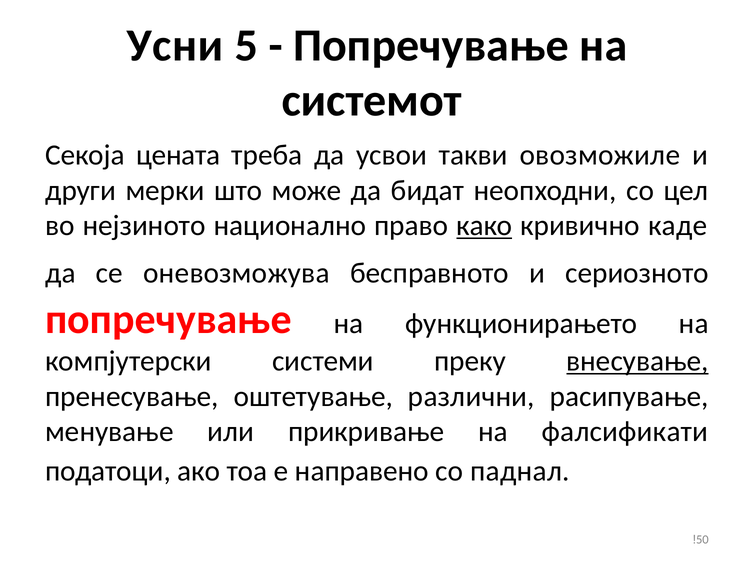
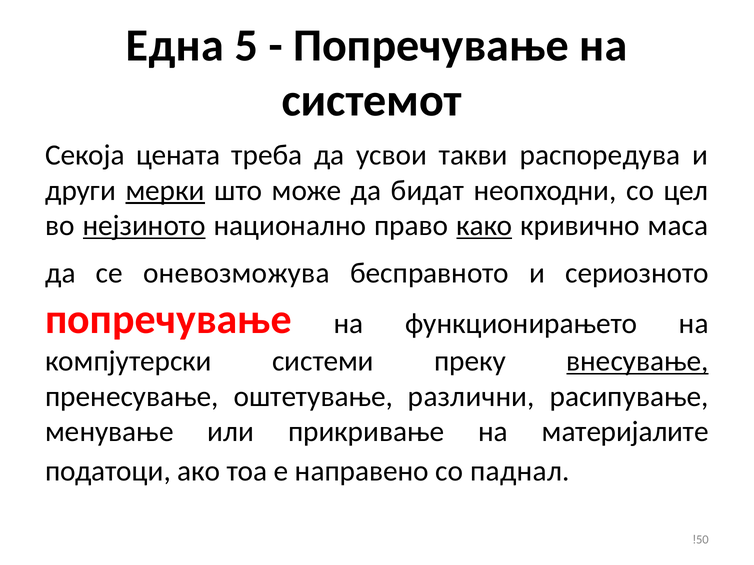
Усни: Усни -> Една
овозможиле: овозможиле -> распоредува
мерки underline: none -> present
нејзиното underline: none -> present
каде: каде -> маса
фалсификати: фалсификати -> материјалите
